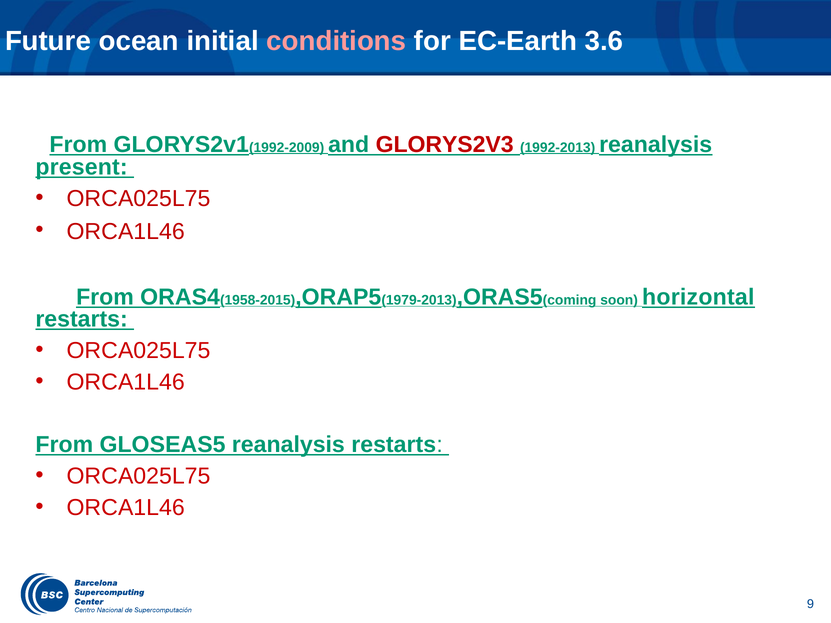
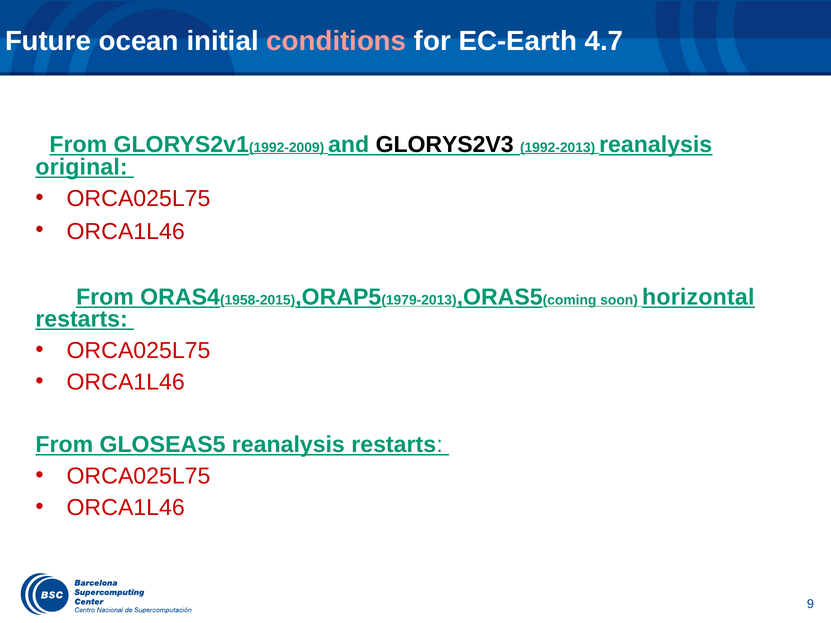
3.6: 3.6 -> 4.7
GLORYS2V3 colour: red -> black
present: present -> original
